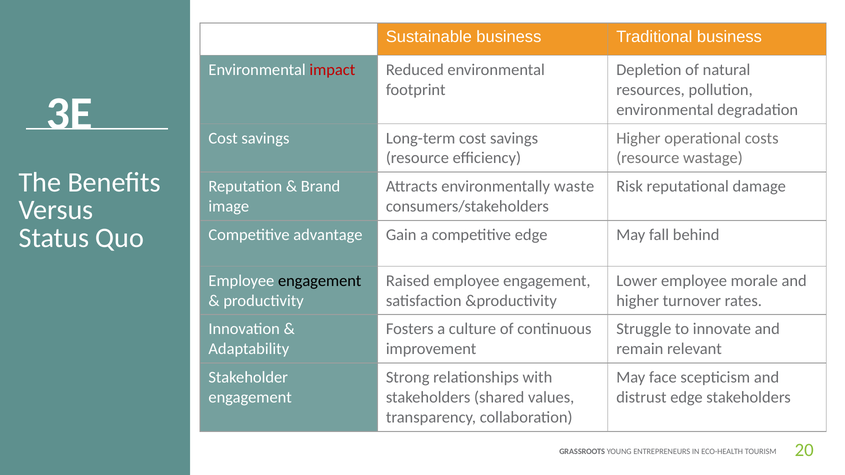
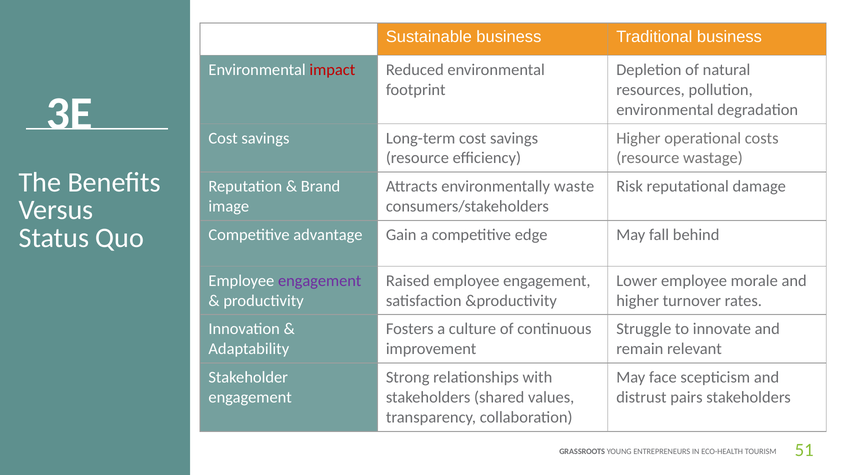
engagement at (320, 281) colour: black -> purple
distrust edge: edge -> pairs
20: 20 -> 51
